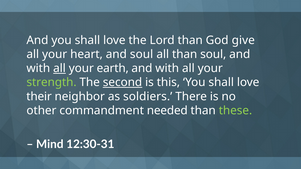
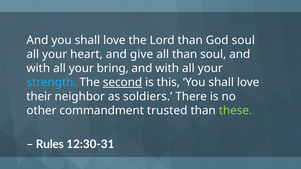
God give: give -> soul
and soul: soul -> give
all at (59, 68) underline: present -> none
earth: earth -> bring
strength colour: light green -> light blue
needed: needed -> trusted
Mind: Mind -> Rules
